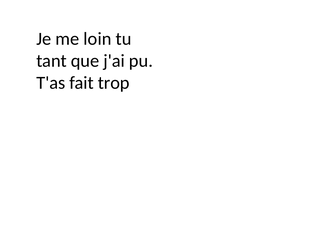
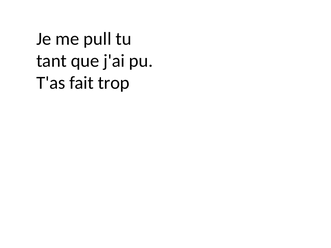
loin: loin -> pull
